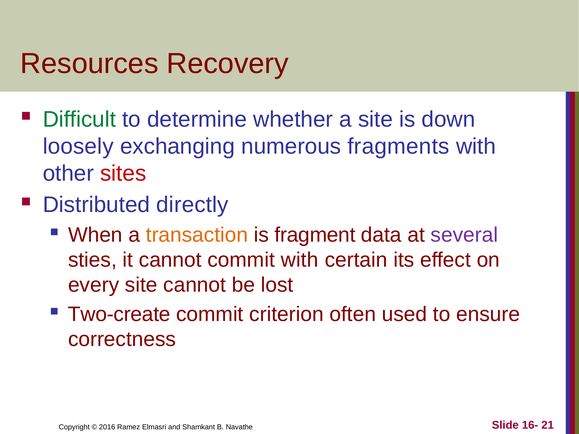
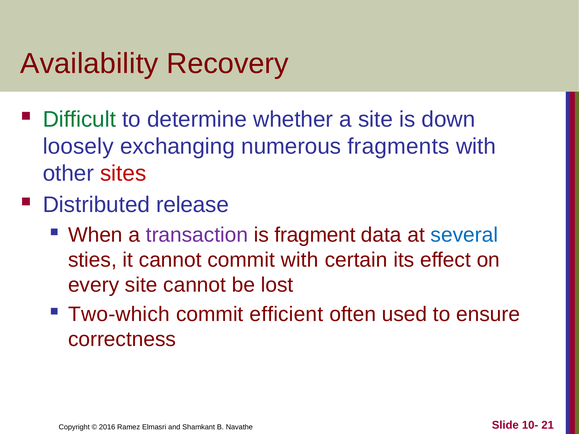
Resources: Resources -> Availability
directly: directly -> release
transaction colour: orange -> purple
several colour: purple -> blue
Two-create: Two-create -> Two-which
criterion: criterion -> efficient
16-: 16- -> 10-
